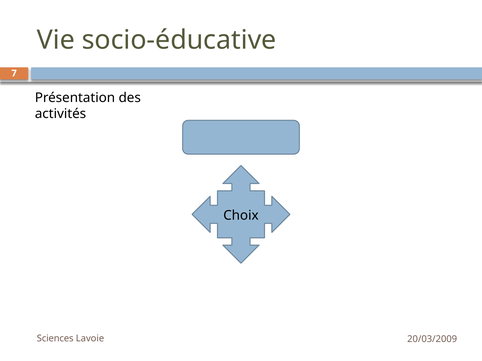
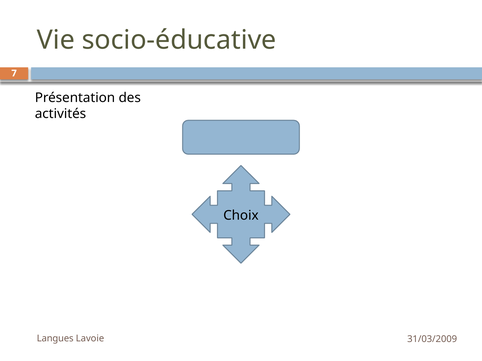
Sciences: Sciences -> Langues
20/03/2009: 20/03/2009 -> 31/03/2009
